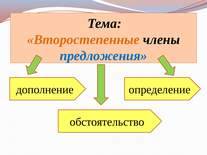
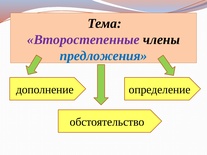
Второстепенные colour: orange -> purple
